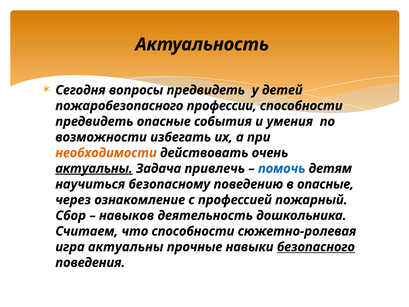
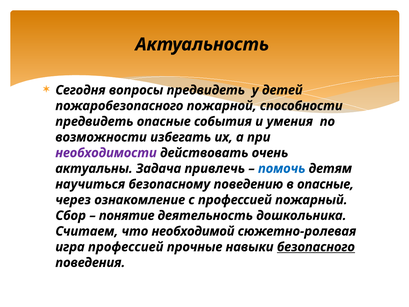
профессии: профессии -> пожарной
необходимости colour: orange -> purple
актуальны at (94, 168) underline: present -> none
навыков: навыков -> понятие
что способности: способности -> необходимой
игра актуальны: актуальны -> профессией
